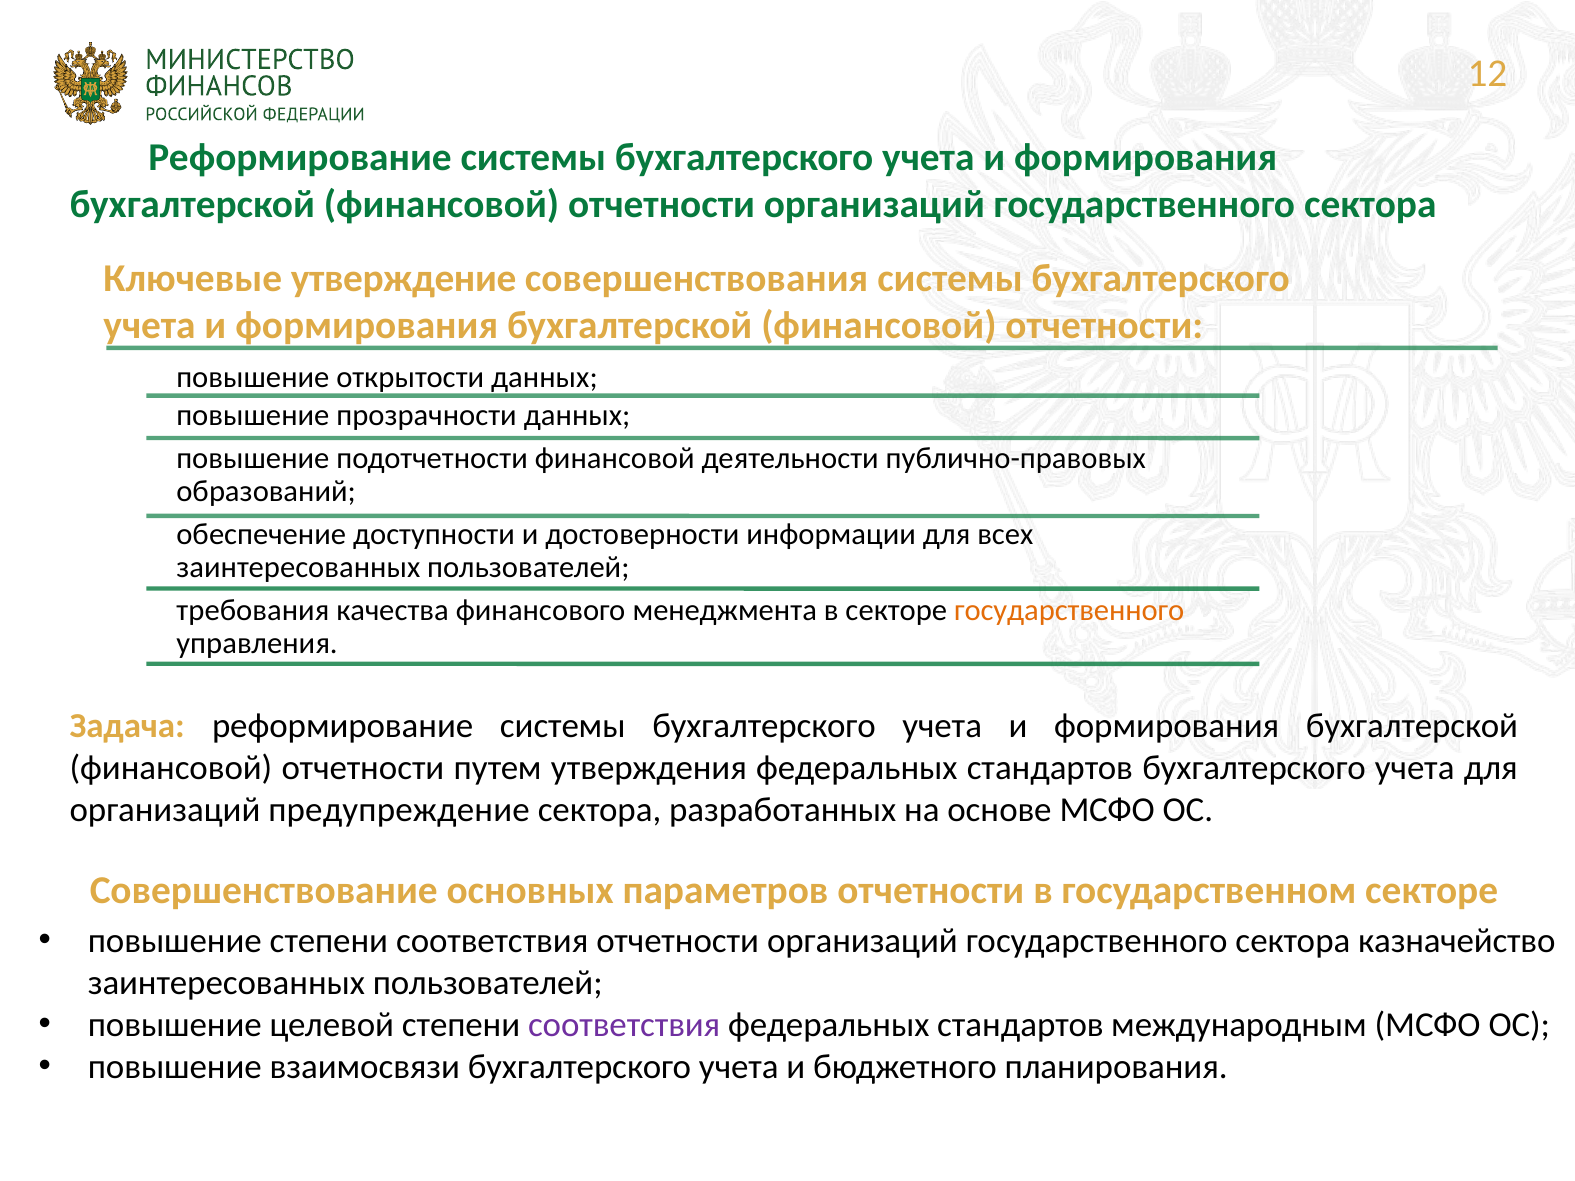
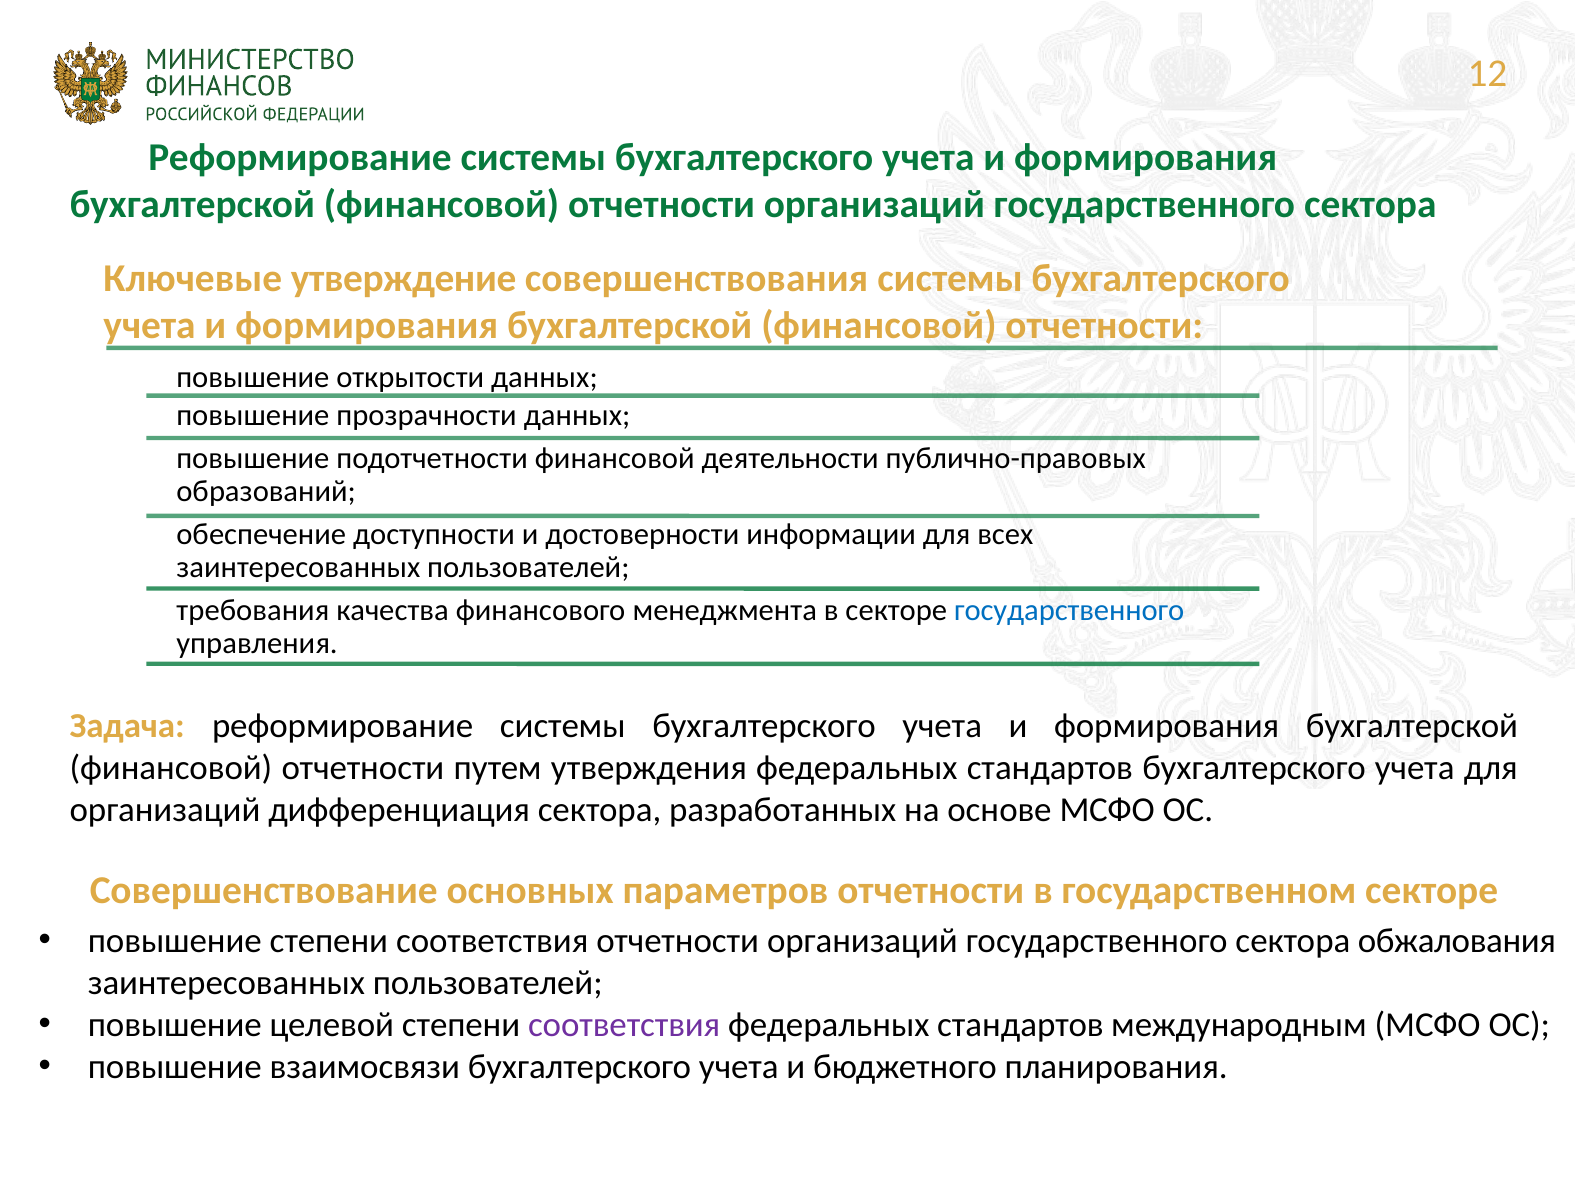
государственного at (1069, 610) colour: orange -> blue
предупреждение: предупреждение -> дифференциация
казначейство: казначейство -> обжалования
